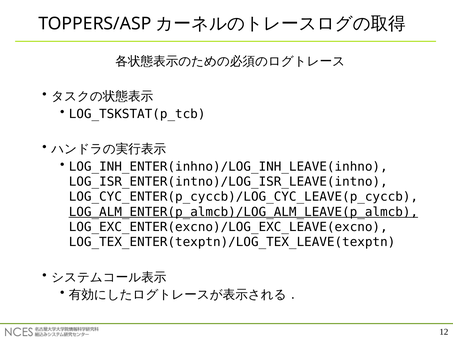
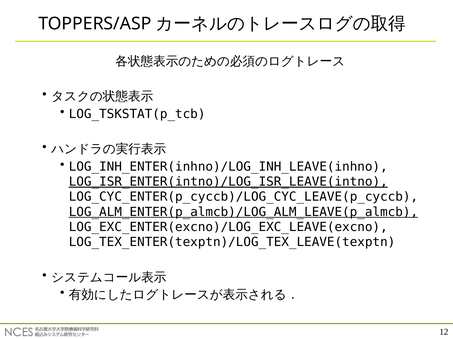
LOG_ISR_ENTER(intno)/LOG_ISR_LEAVE(intno underline: none -> present
